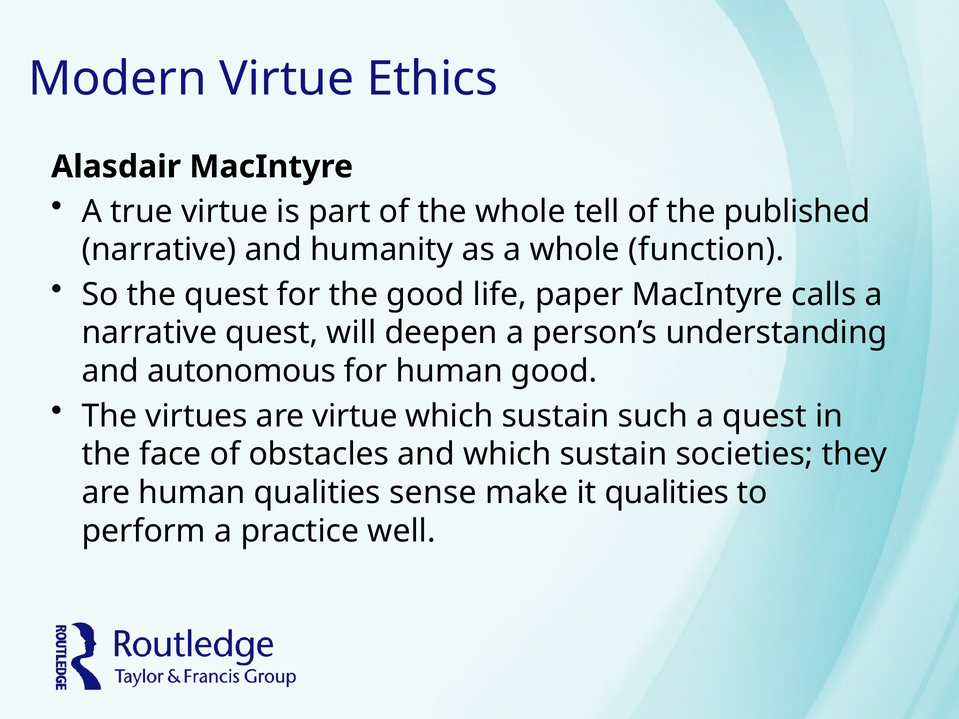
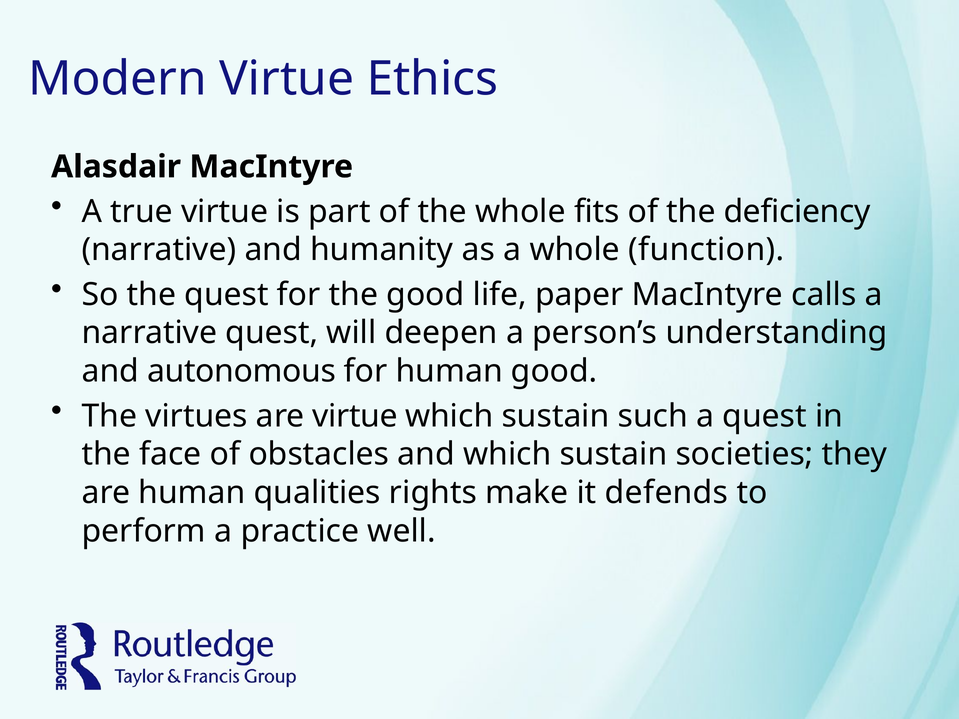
tell: tell -> fits
published: published -> deficiency
sense: sense -> rights
it qualities: qualities -> defends
